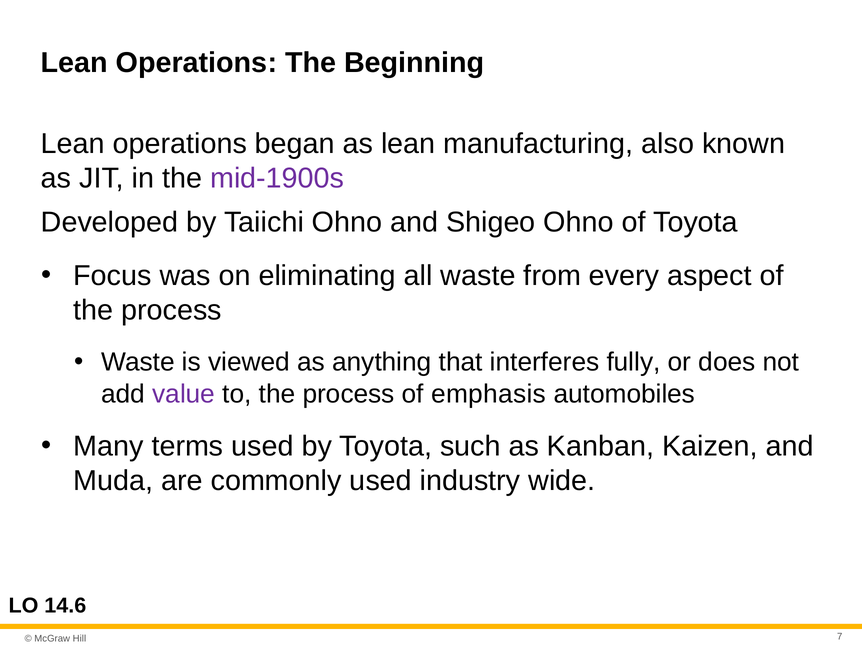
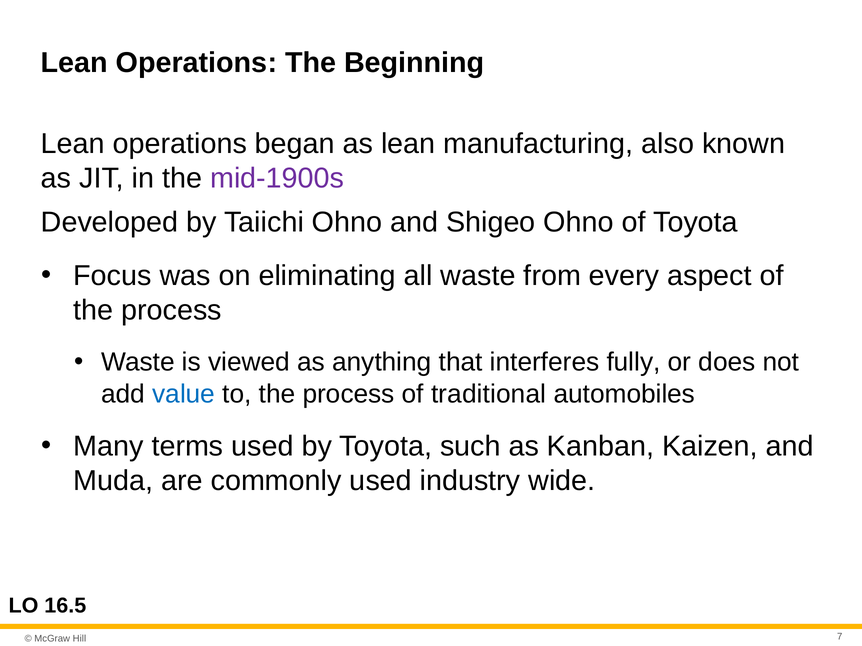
value colour: purple -> blue
emphasis: emphasis -> traditional
14.6: 14.6 -> 16.5
